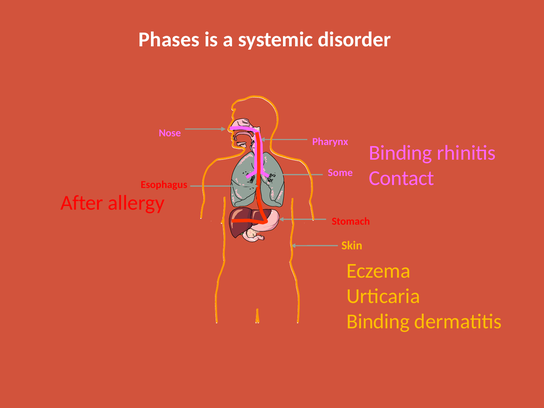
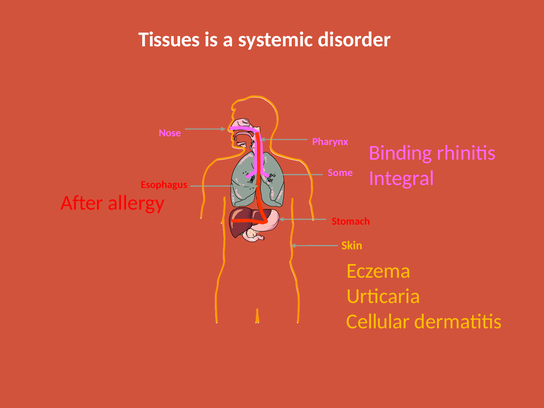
Phases: Phases -> Tissues
Contact: Contact -> Integral
Binding at (378, 321): Binding -> Cellular
